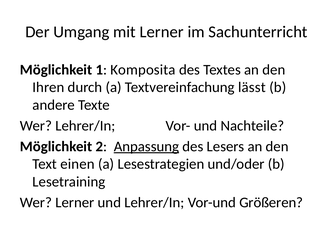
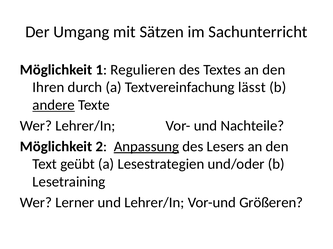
mit Lerner: Lerner -> Sätzen
Komposita: Komposita -> Regulieren
andere underline: none -> present
einen: einen -> geübt
